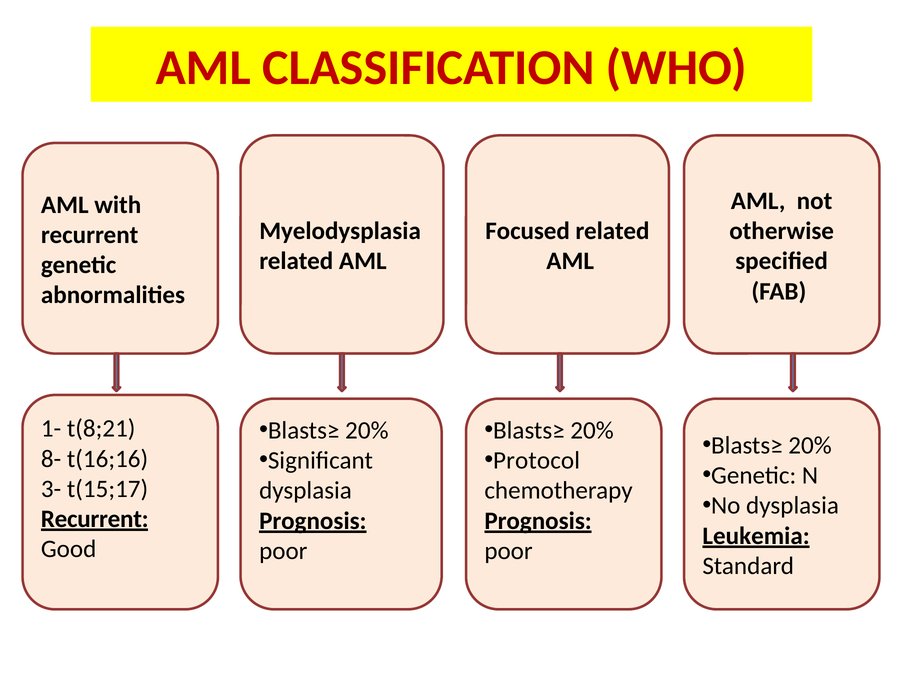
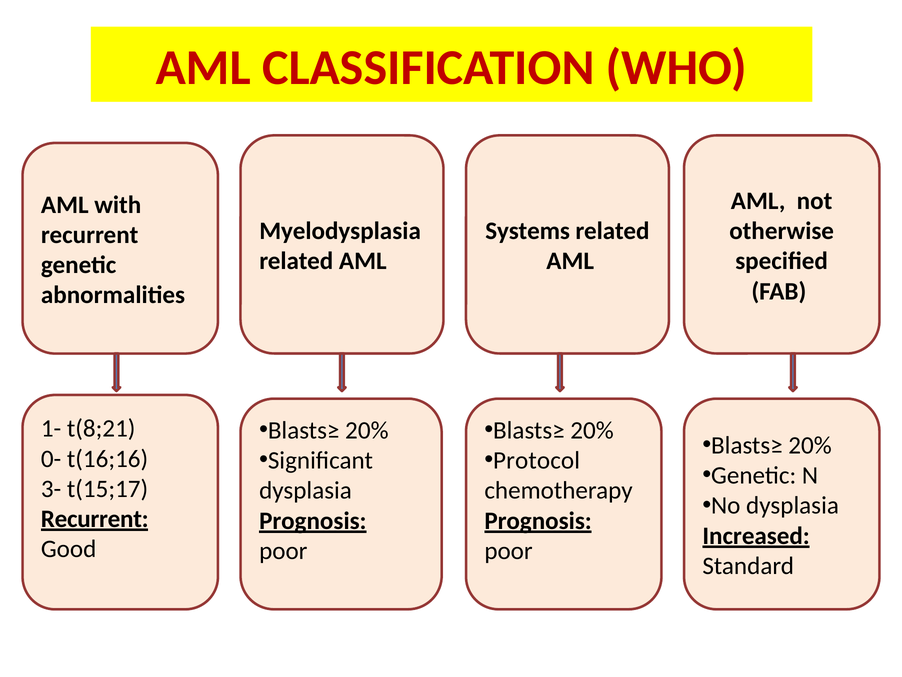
Focused: Focused -> Systems
8-: 8- -> 0-
Leukemia: Leukemia -> Increased
